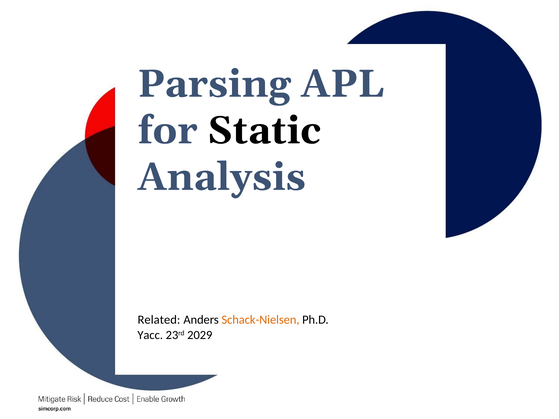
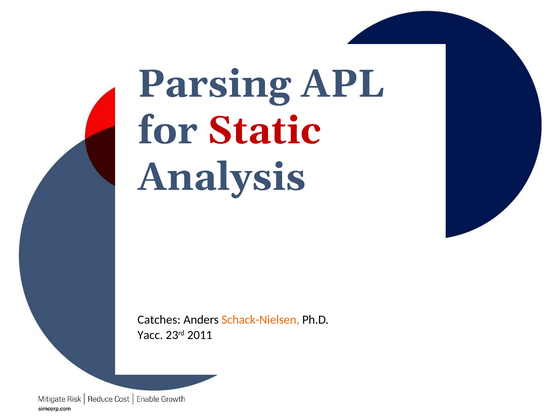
Static colour: black -> red
Related: Related -> Catches
2029: 2029 -> 2011
